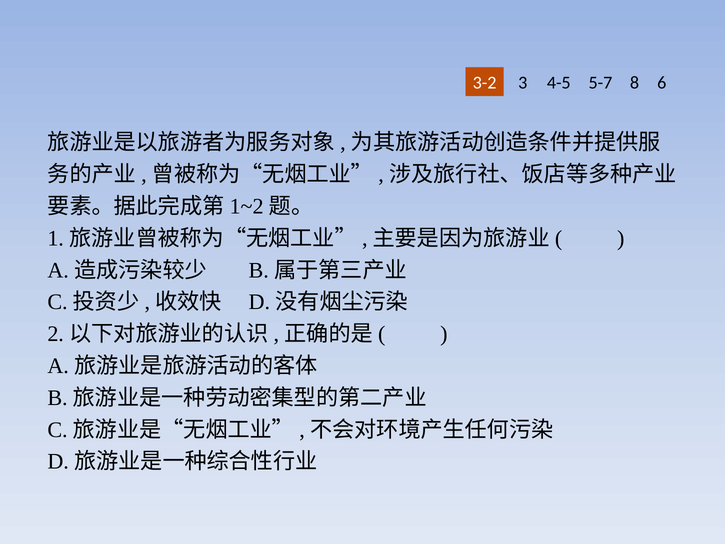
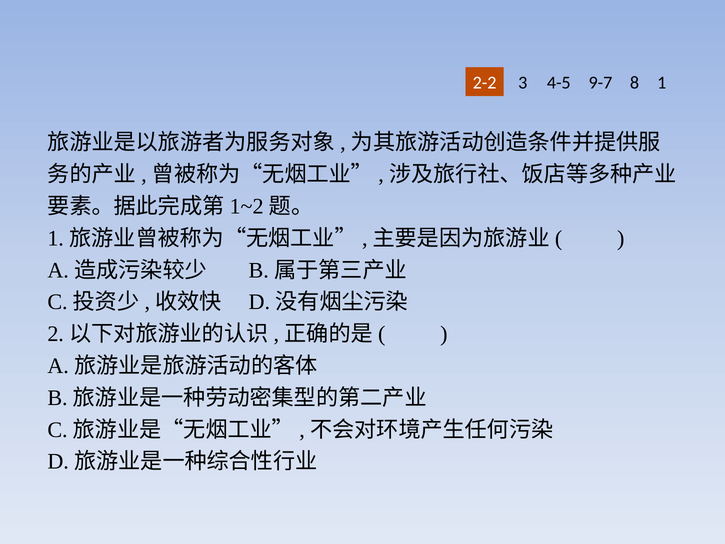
3-2: 3-2 -> 2-2
5-7: 5-7 -> 9-7
6: 6 -> 1
